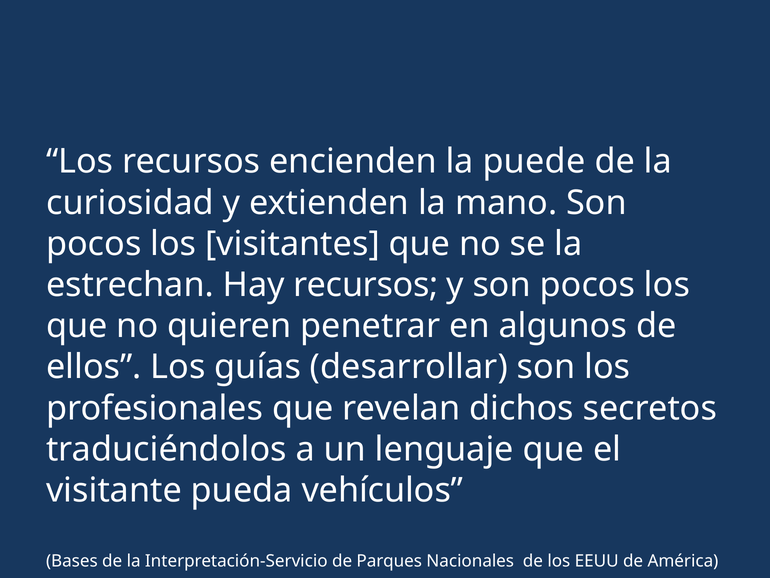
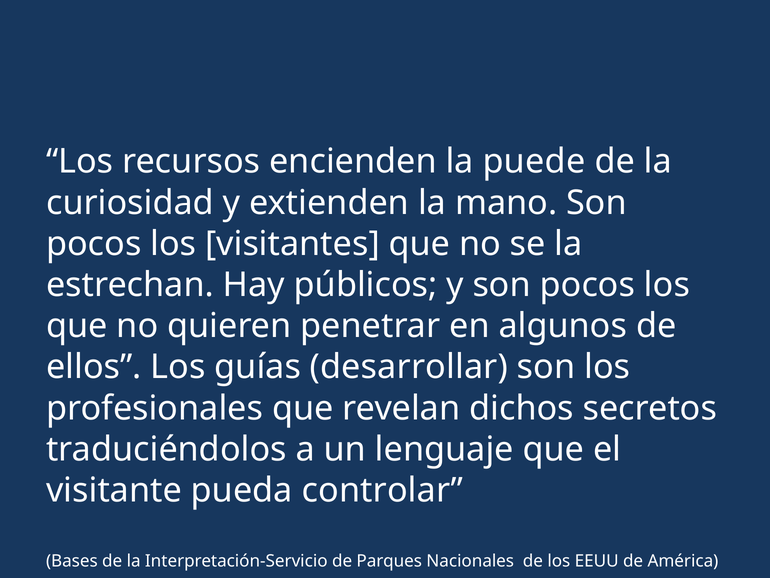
Hay recursos: recursos -> públicos
vehículos: vehículos -> controlar
